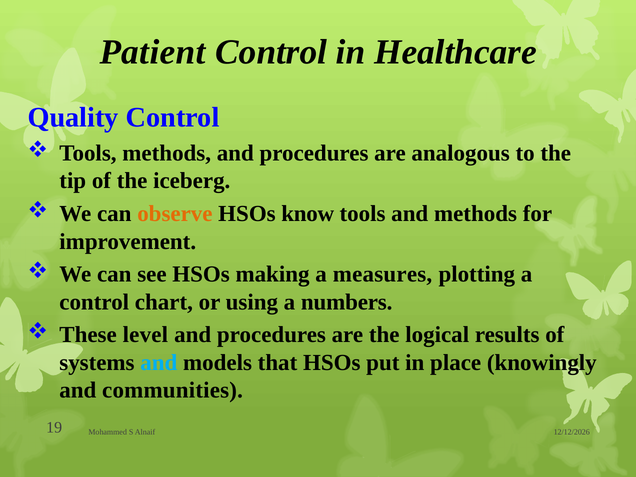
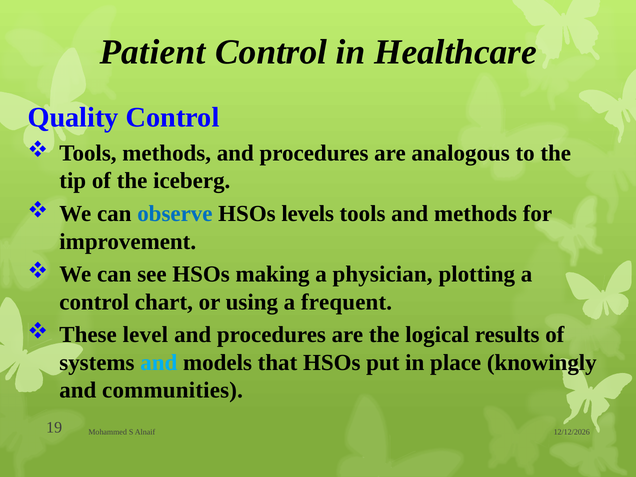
observe colour: orange -> blue
know: know -> levels
measures: measures -> physician
numbers: numbers -> frequent
